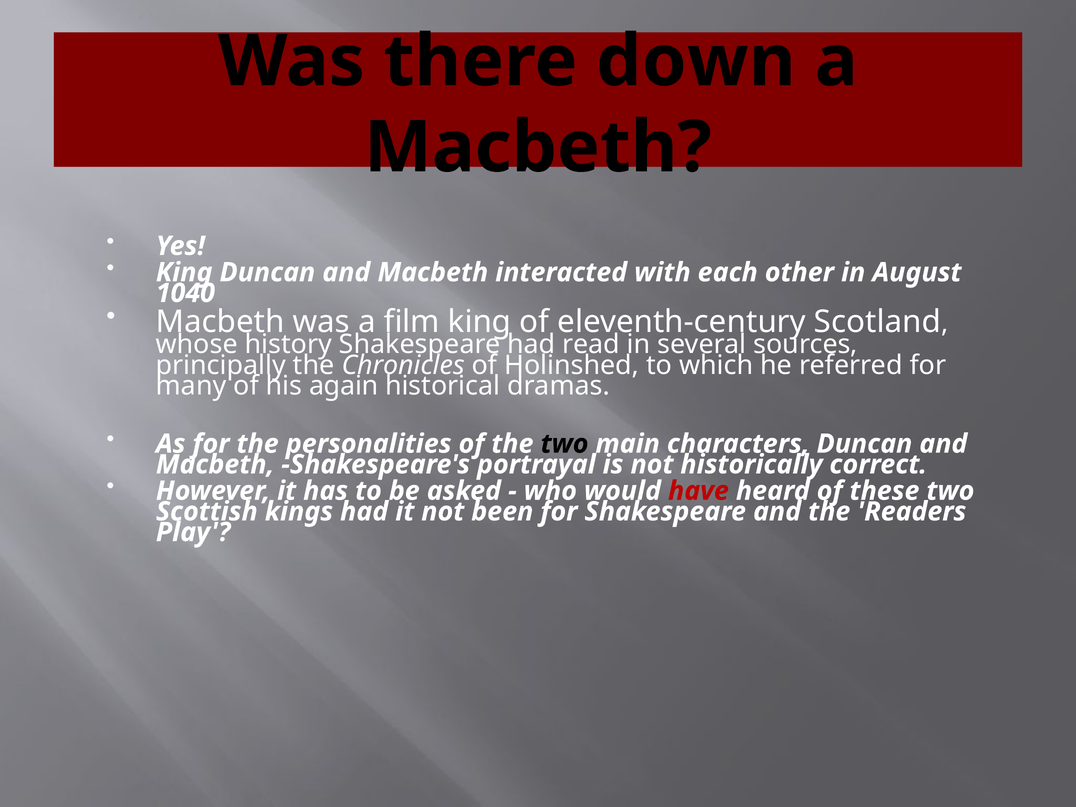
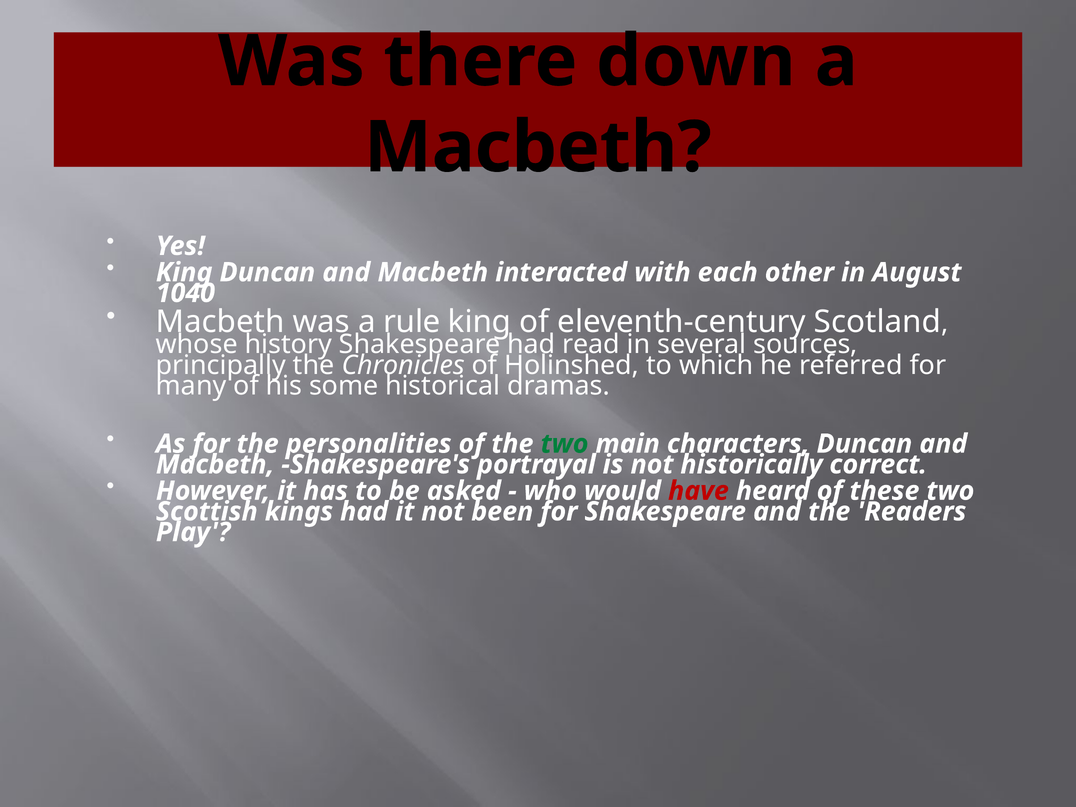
film: film -> rule
again: again -> some
two at (565, 444) colour: black -> green
